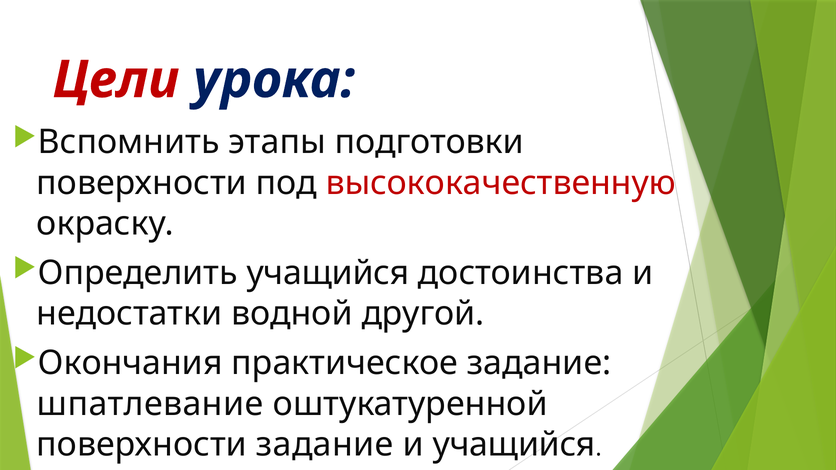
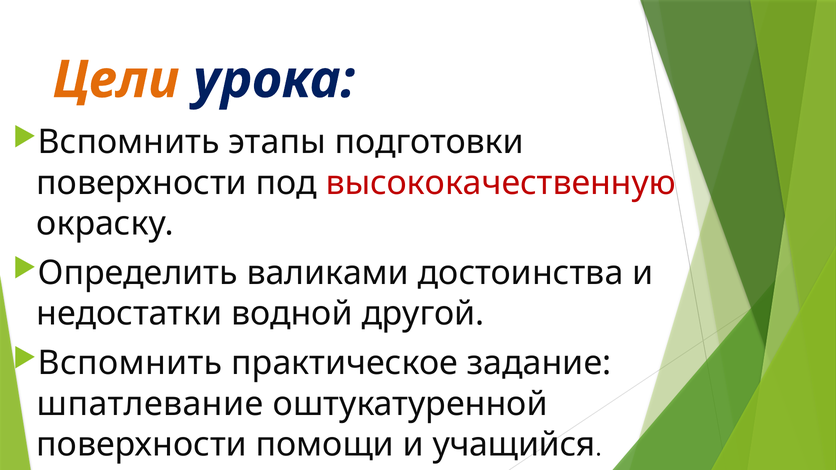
Цели colour: red -> orange
Определить учащийся: учащийся -> валиками
Окончания at (130, 363): Окончания -> Вспомнить
поверхности задание: задание -> помощи
